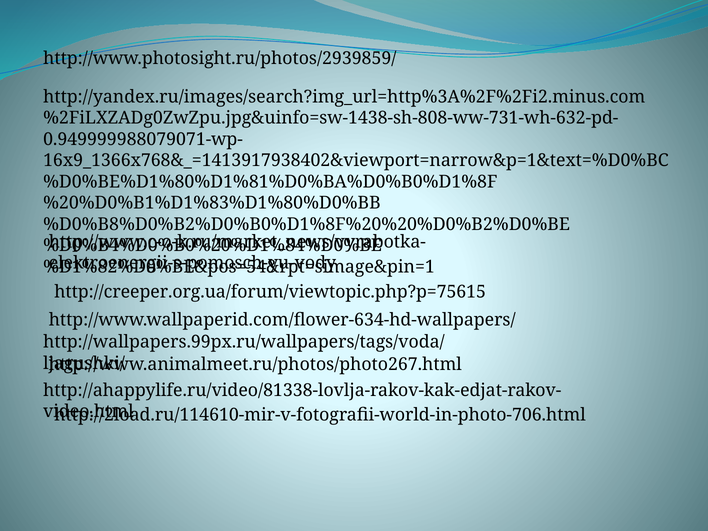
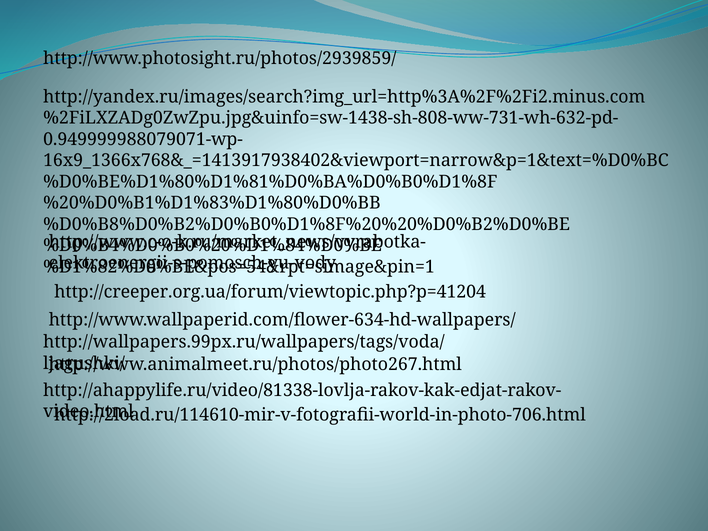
http://creeper.org.ua/forum/viewtopic.php?p=75615: http://creeper.org.ua/forum/viewtopic.php?p=75615 -> http://creeper.org.ua/forum/viewtopic.php?p=41204
